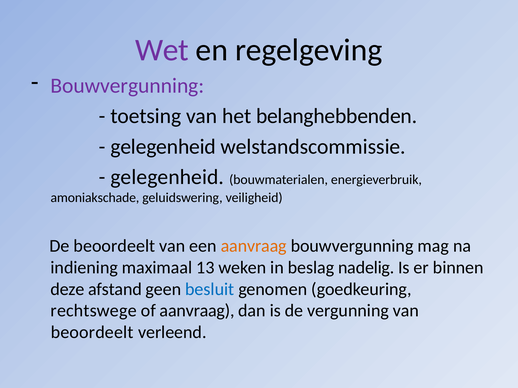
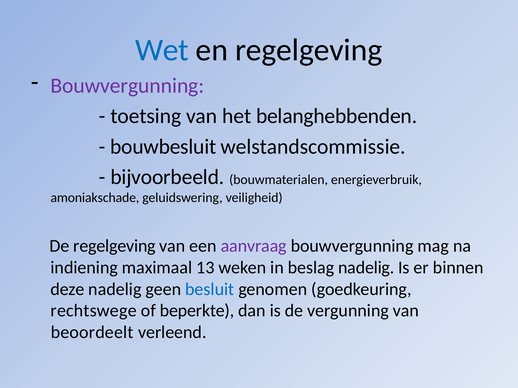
Wet colour: purple -> blue
gelegenheid at (163, 147): gelegenheid -> bouwbesluit
gelegenheid at (167, 177): gelegenheid -> bijvoorbeeld
De beoordeelt: beoordeelt -> regelgeving
aanvraag at (254, 246) colour: orange -> purple
deze afstand: afstand -> nadelig
of aanvraag: aanvraag -> beperkte
